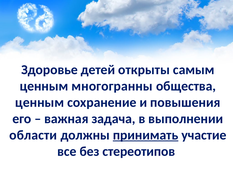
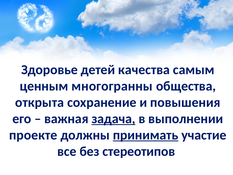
открыты: открыты -> качества
ценным at (40, 102): ценным -> открыта
задача underline: none -> present
области: области -> проекте
